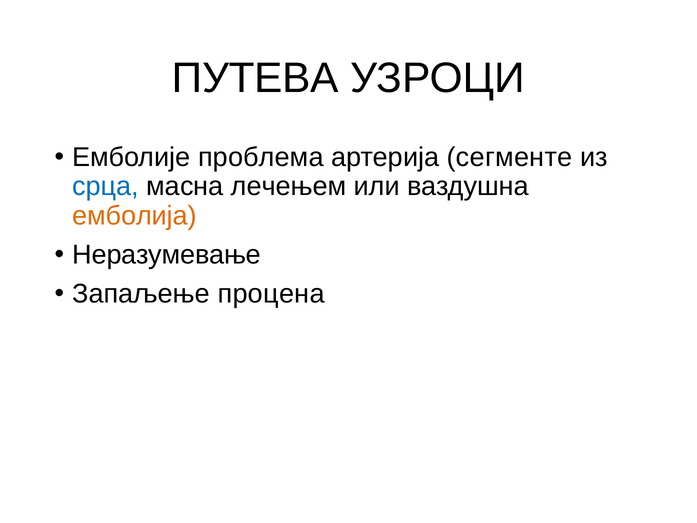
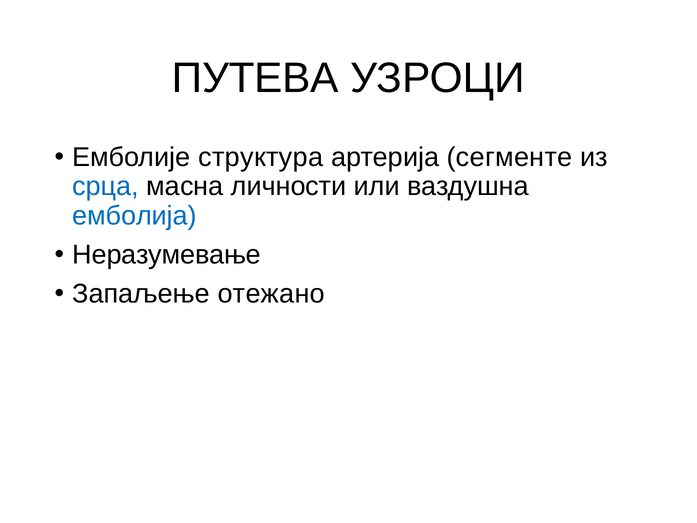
проблема: проблема -> структура
лечењем: лечењем -> личности
емболија colour: orange -> blue
процена: процена -> отежано
